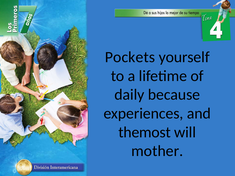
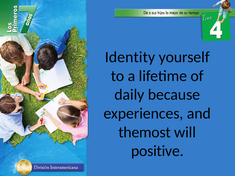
Pockets: Pockets -> Identity
mother: mother -> positive
